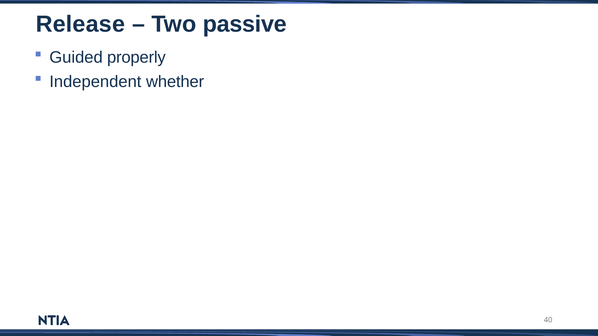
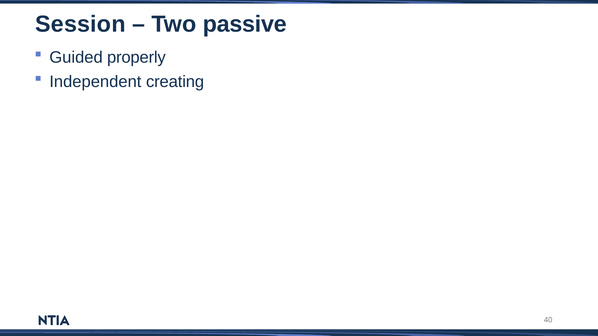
Release: Release -> Session
whether: whether -> creating
